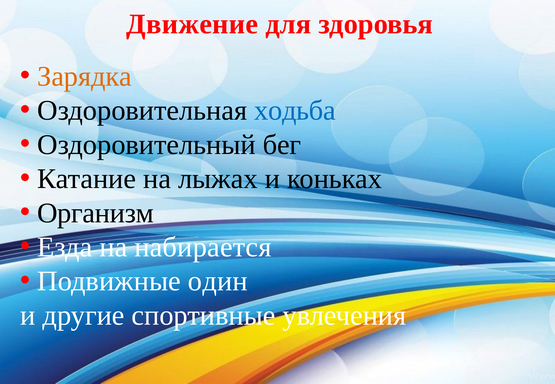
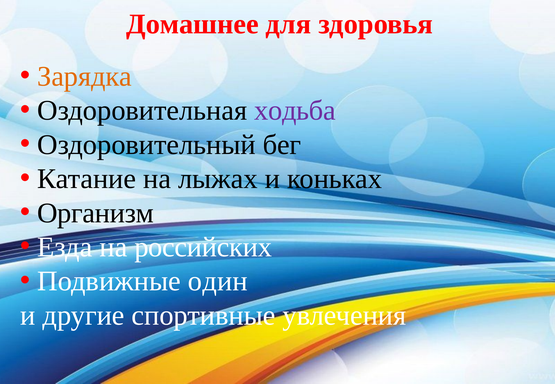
Движение: Движение -> Домашнее
ходьба colour: blue -> purple
набирается: набирается -> российских
